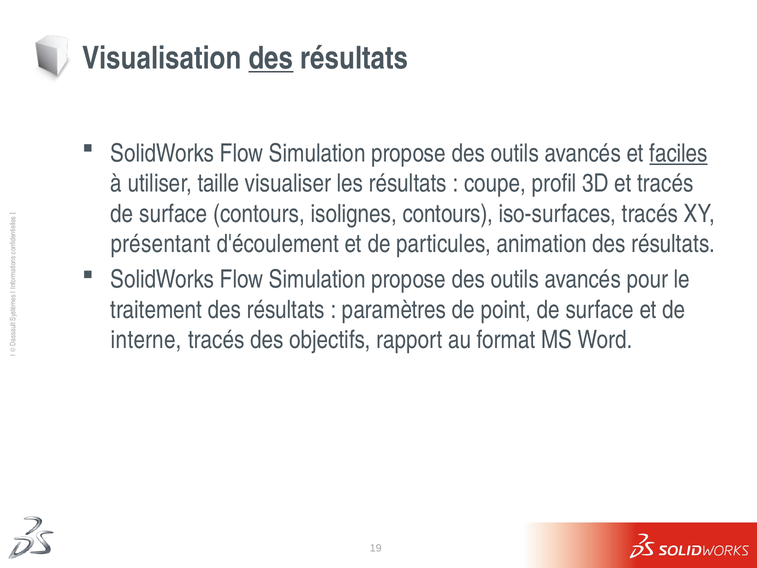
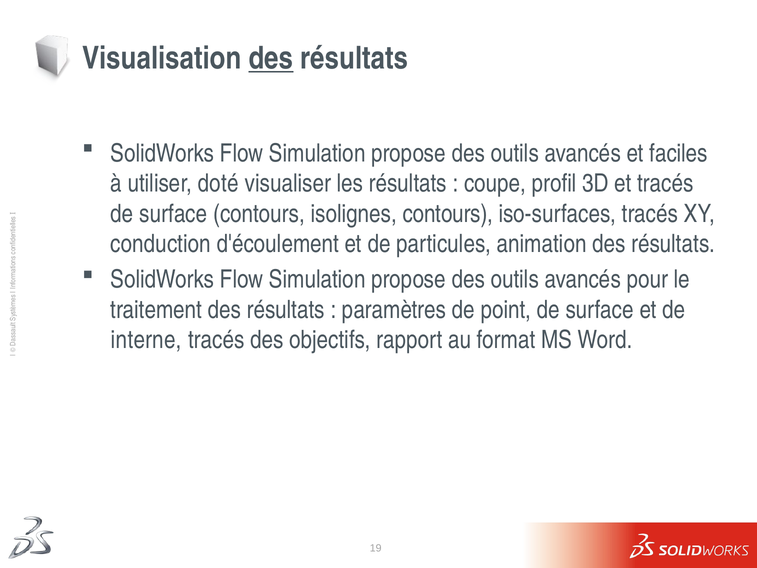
faciles underline: present -> none
taille: taille -> doté
présentant: présentant -> conduction
